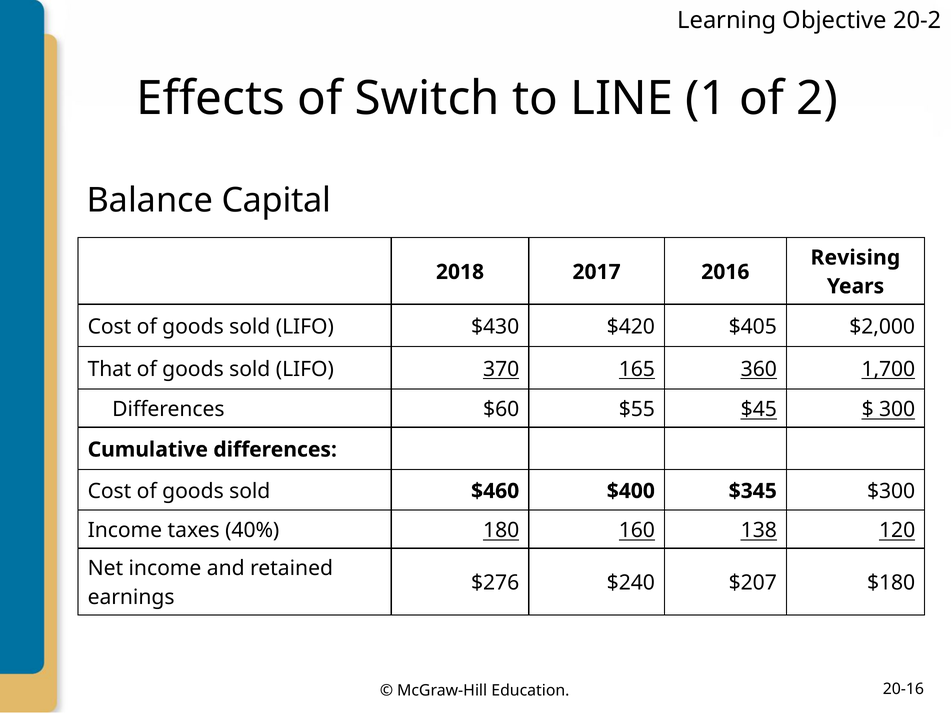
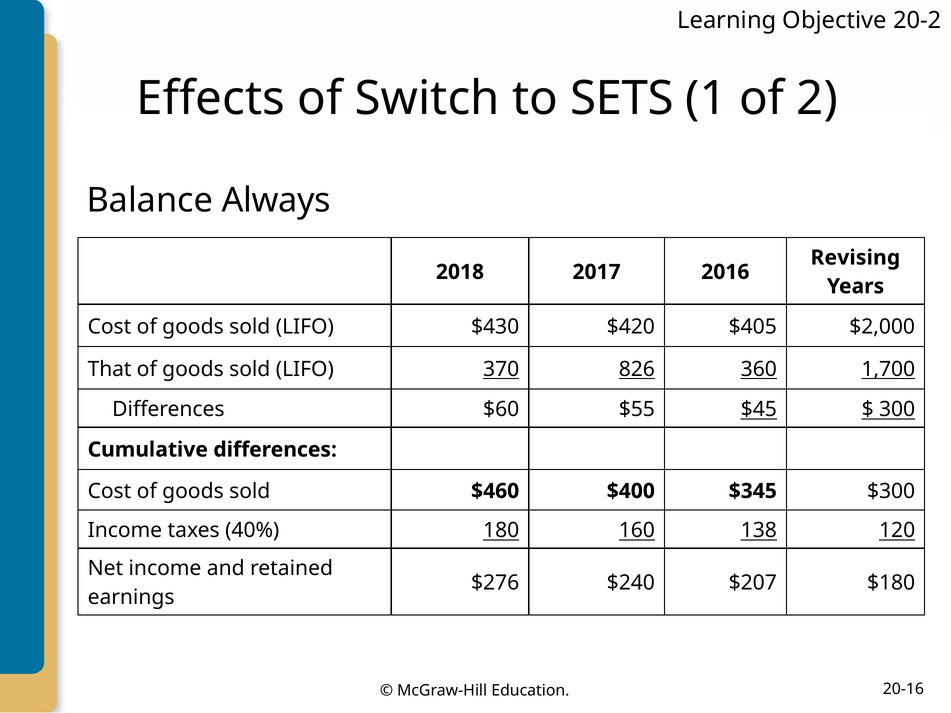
LINE: LINE -> SETS
Capital: Capital -> Always
165: 165 -> 826
